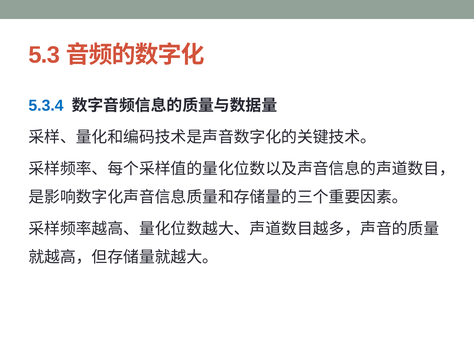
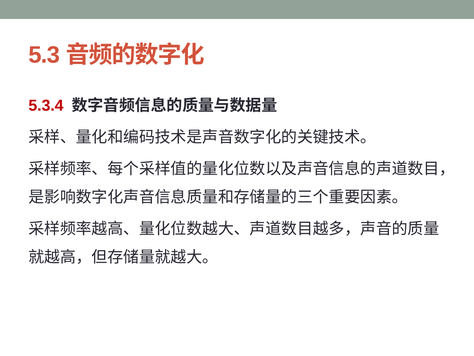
5.3.4 colour: blue -> red
